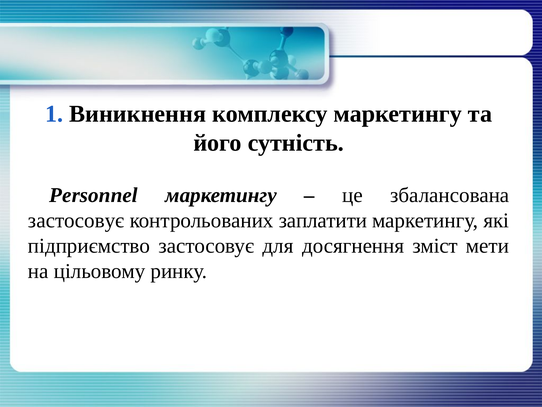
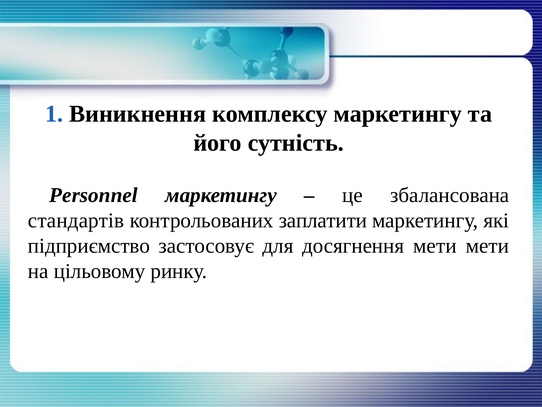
застосовує at (76, 220): застосовує -> стандартів
досягнення зміст: зміст -> мети
